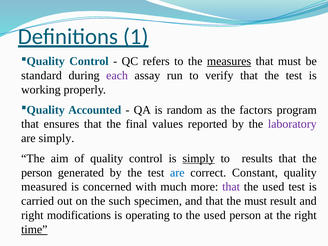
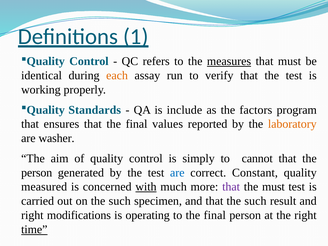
standard: standard -> identical
each colour: purple -> orange
Accounted: Accounted -> Standards
random: random -> include
laboratory colour: purple -> orange
are simply: simply -> washer
simply at (199, 158) underline: present -> none
results: results -> cannot
with underline: none -> present
used at (273, 187): used -> must
that the must: must -> such
to the used: used -> final
